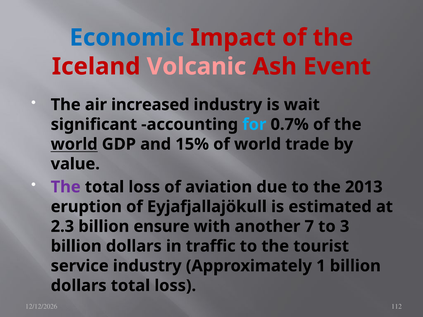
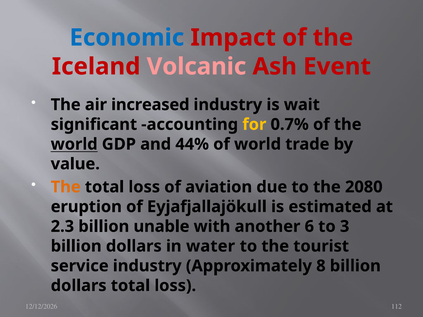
for colour: light blue -> yellow
15%: 15% -> 44%
The at (66, 187) colour: purple -> orange
2013: 2013 -> 2080
ensure: ensure -> unable
7: 7 -> 6
traffic: traffic -> water
1: 1 -> 8
